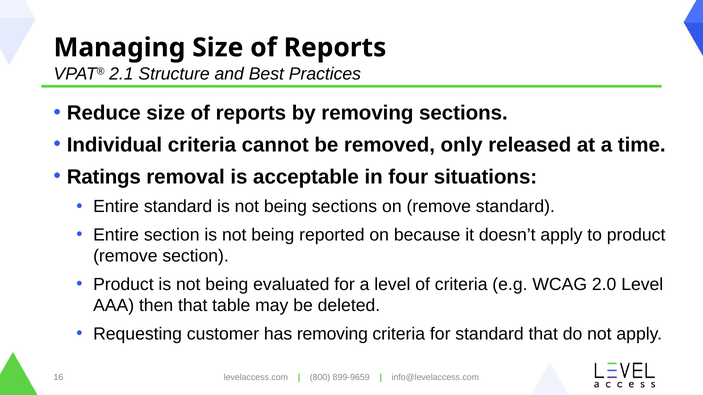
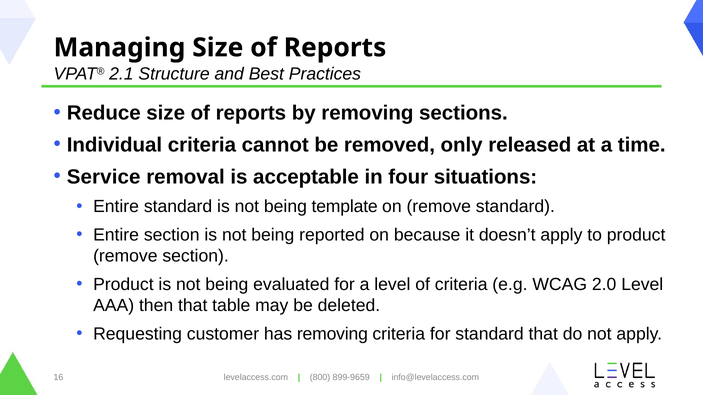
Ratings: Ratings -> Service
being sections: sections -> template
